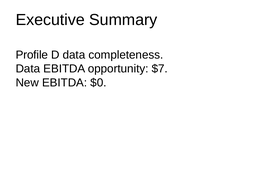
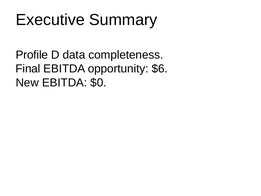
Data at (28, 69): Data -> Final
$7: $7 -> $6
